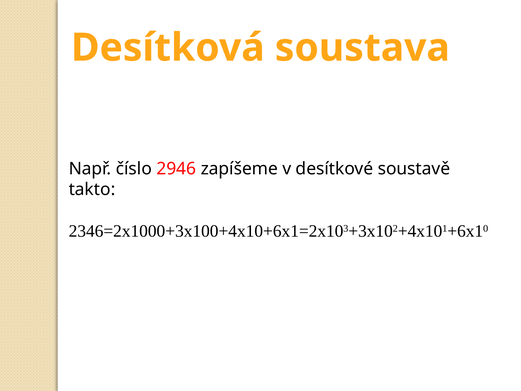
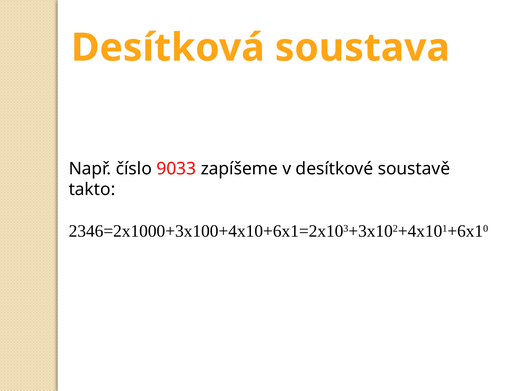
2946: 2946 -> 9033
